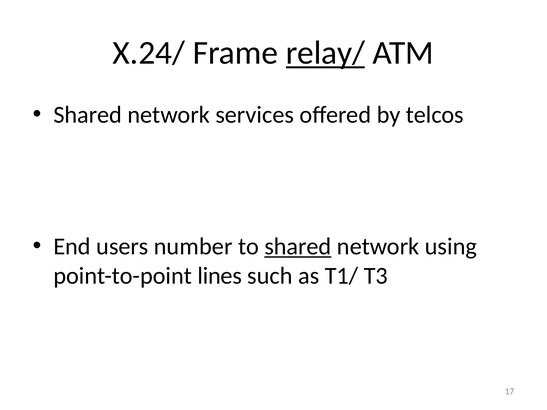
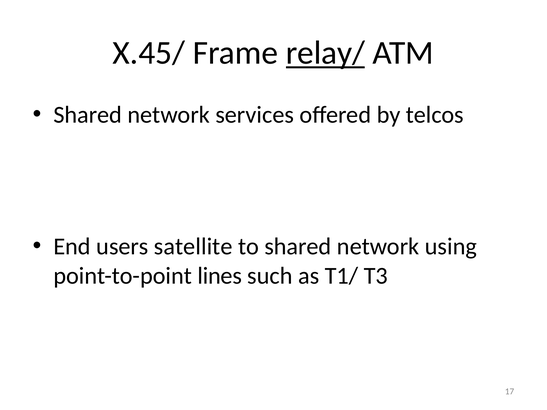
X.24/: X.24/ -> X.45/
number: number -> satellite
shared at (298, 247) underline: present -> none
